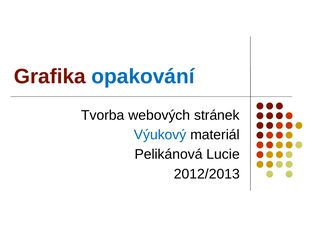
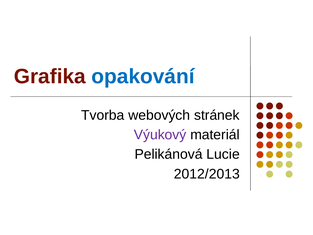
Výukový colour: blue -> purple
